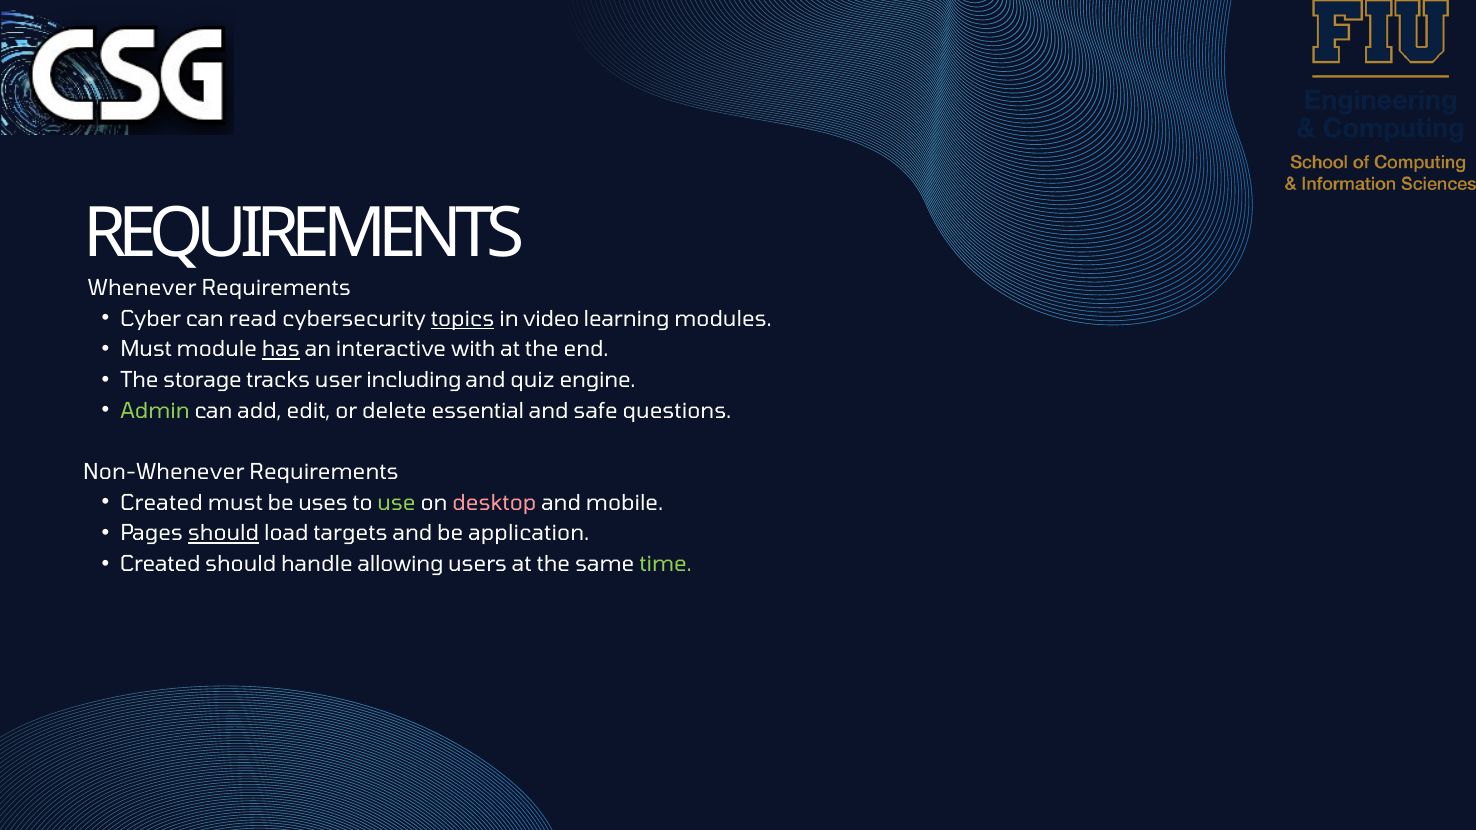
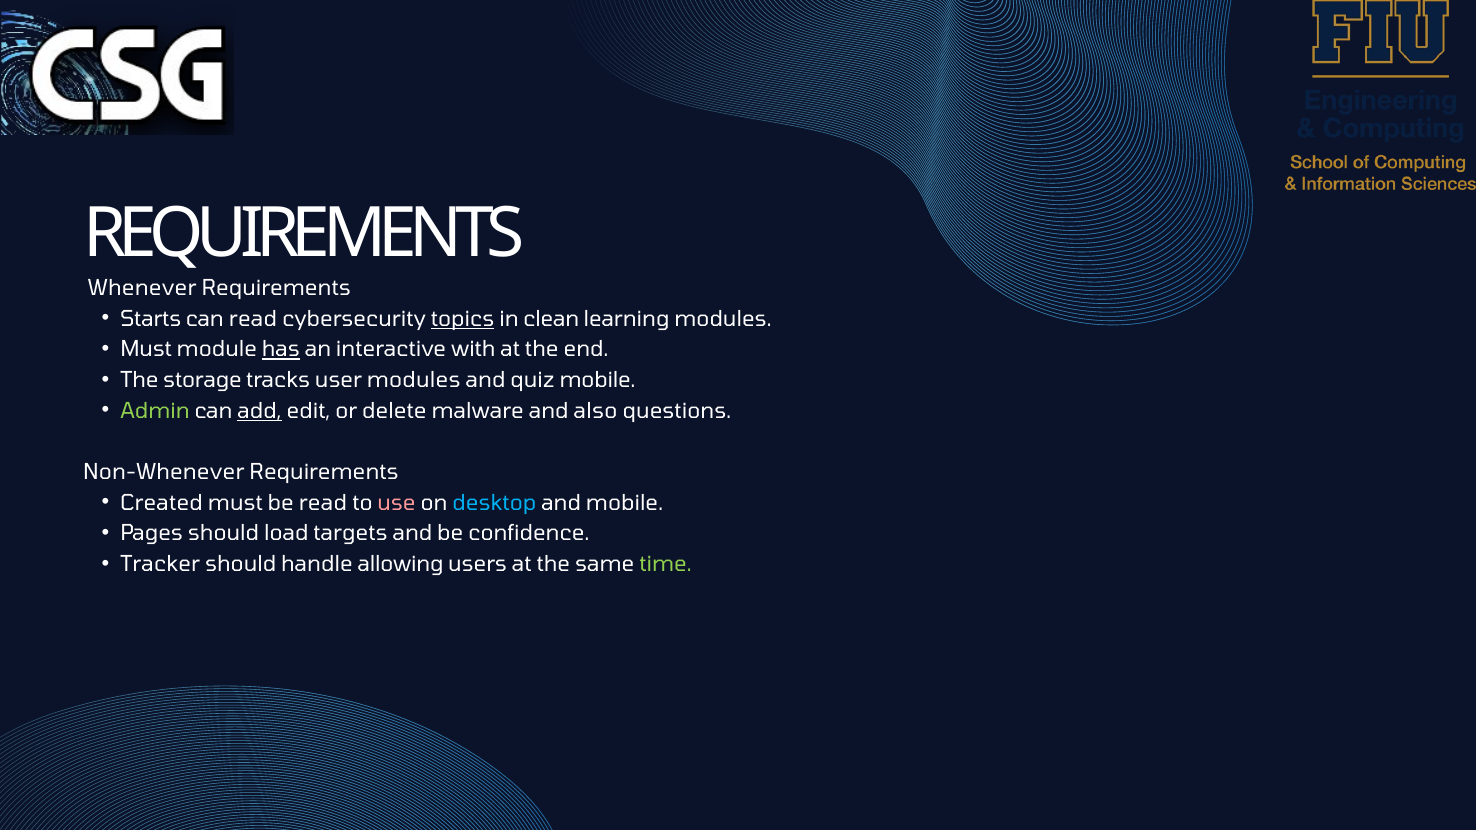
Cyber: Cyber -> Starts
video: video -> clean
user including: including -> modules
quiz engine: engine -> mobile
add underline: none -> present
essential: essential -> malware
safe: safe -> also
be uses: uses -> read
use colour: light green -> pink
desktop colour: pink -> light blue
should at (224, 534) underline: present -> none
application: application -> confidence
Created at (160, 564): Created -> Tracker
